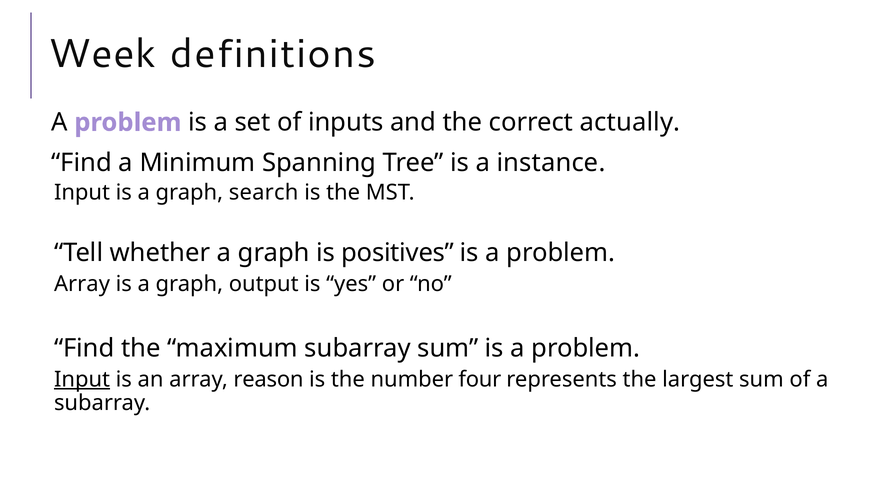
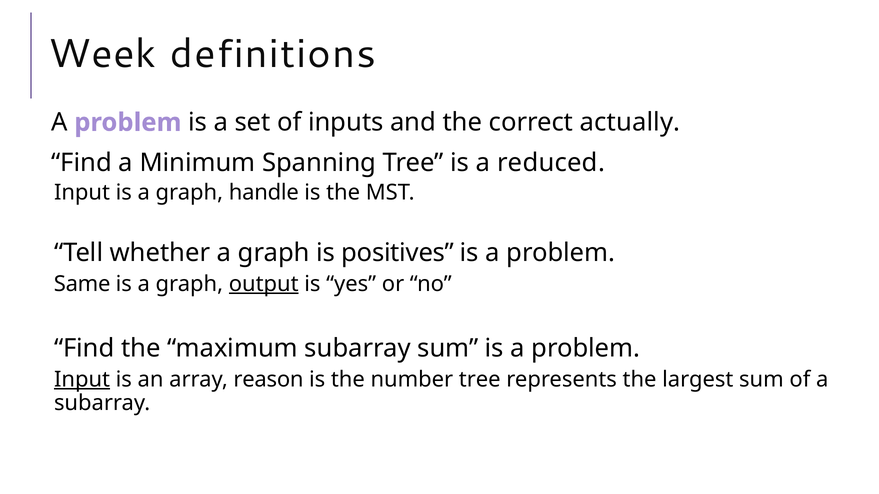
instance: instance -> reduced
search: search -> handle
Array at (82, 284): Array -> Same
output underline: none -> present
number four: four -> tree
